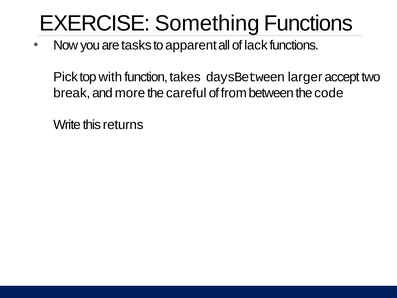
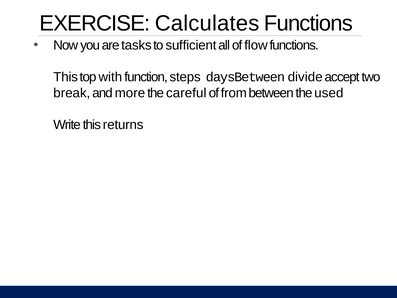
Something: Something -> Calculates
apparent: apparent -> sufficient
lack: lack -> flow
Pick at (66, 77): Pick -> This
takes: takes -> steps
larger: larger -> divide
code: code -> used
